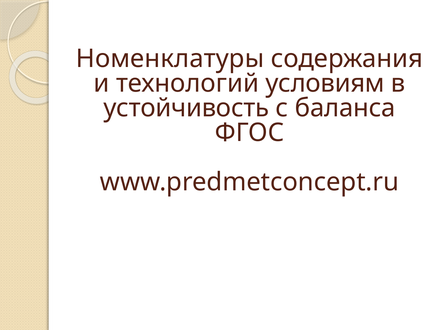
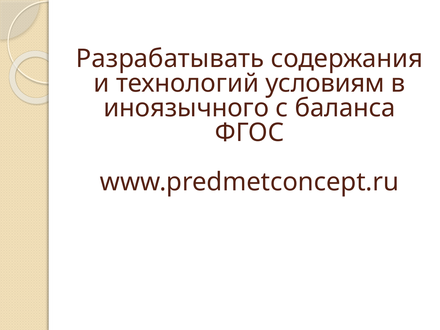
Номенклатуры: Номенклатуры -> Разрабатывать
устойчивость: устойчивость -> иноязычного
